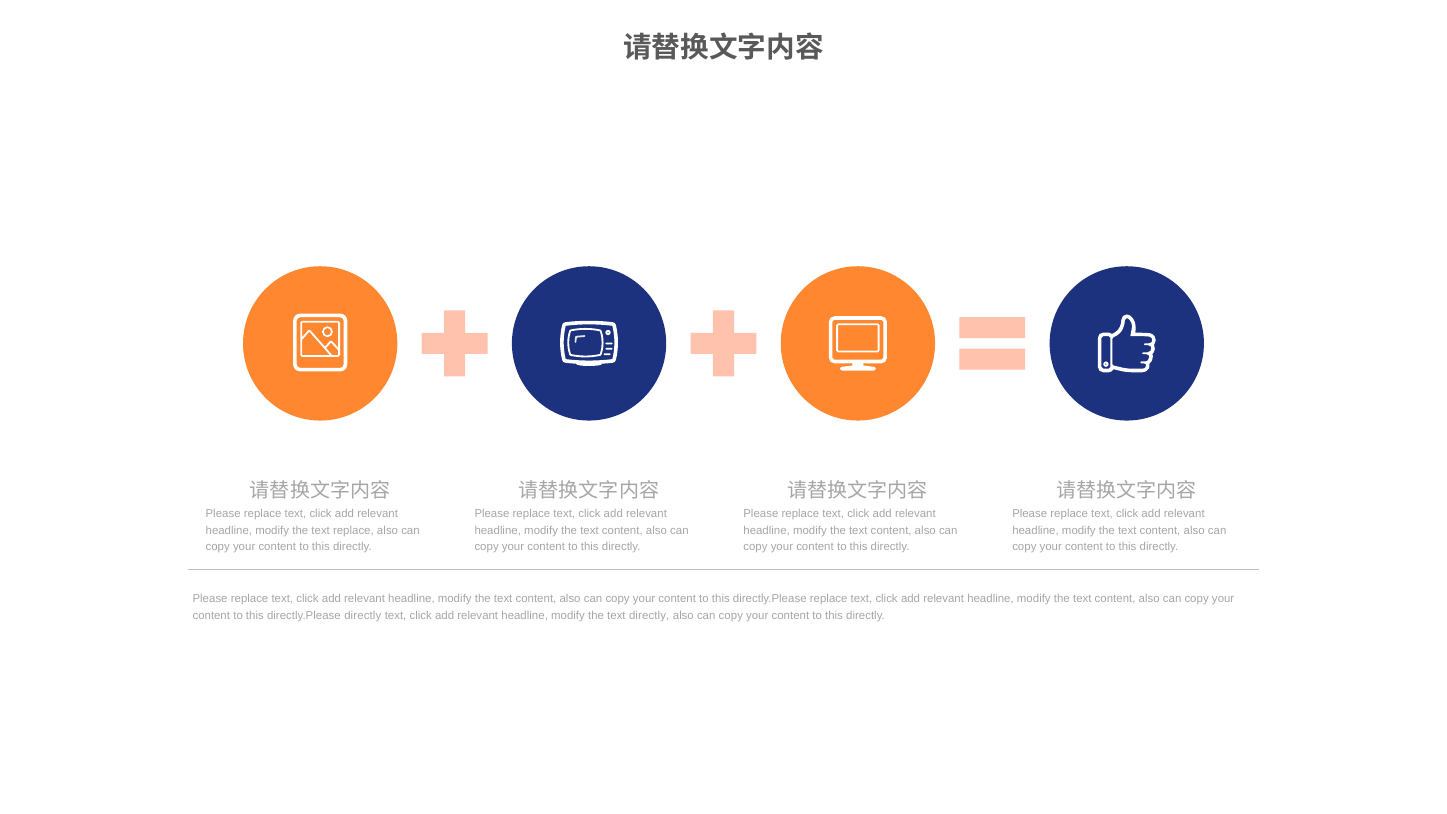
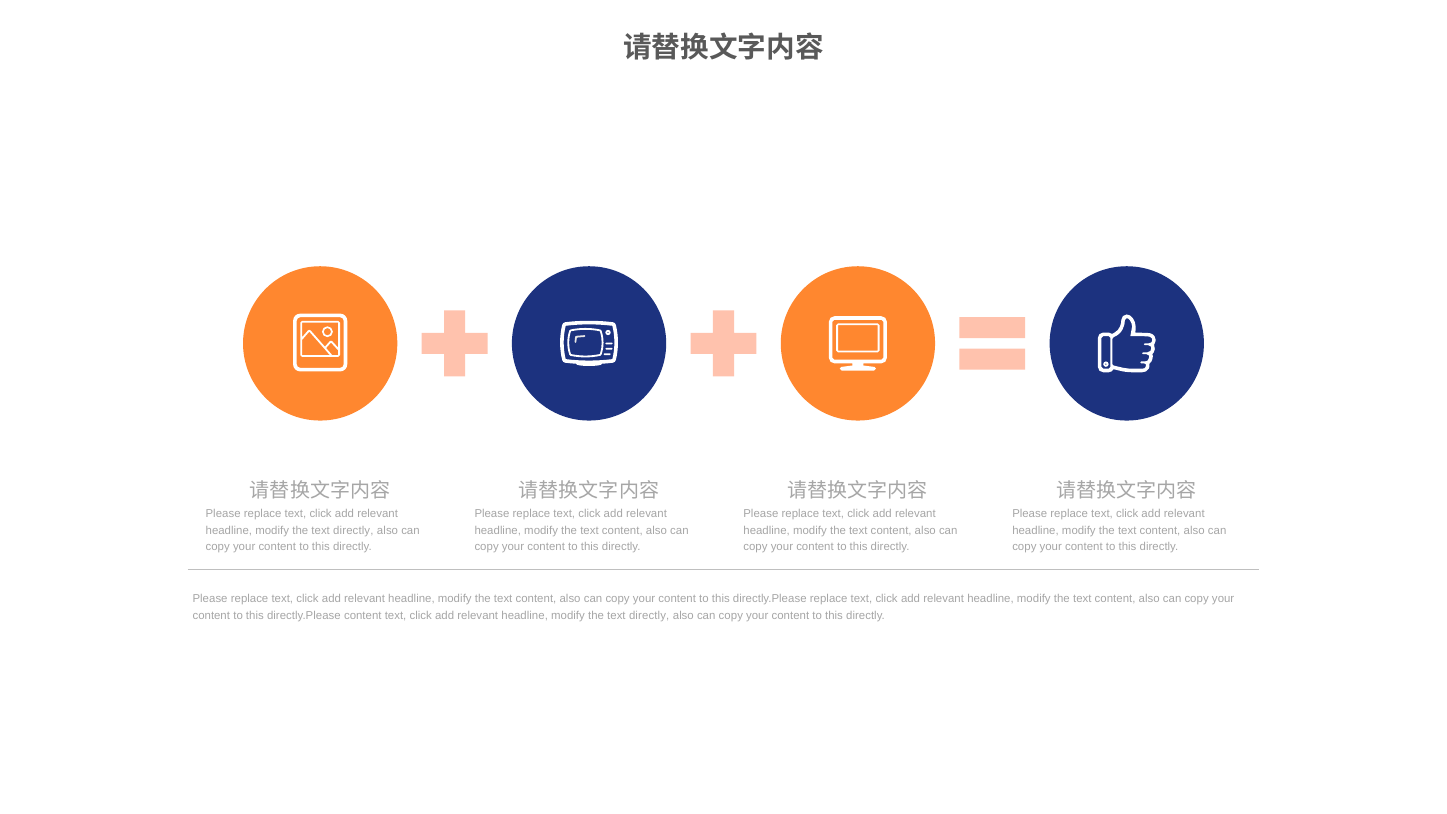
replace at (353, 530): replace -> directly
directly.Please directly: directly -> content
